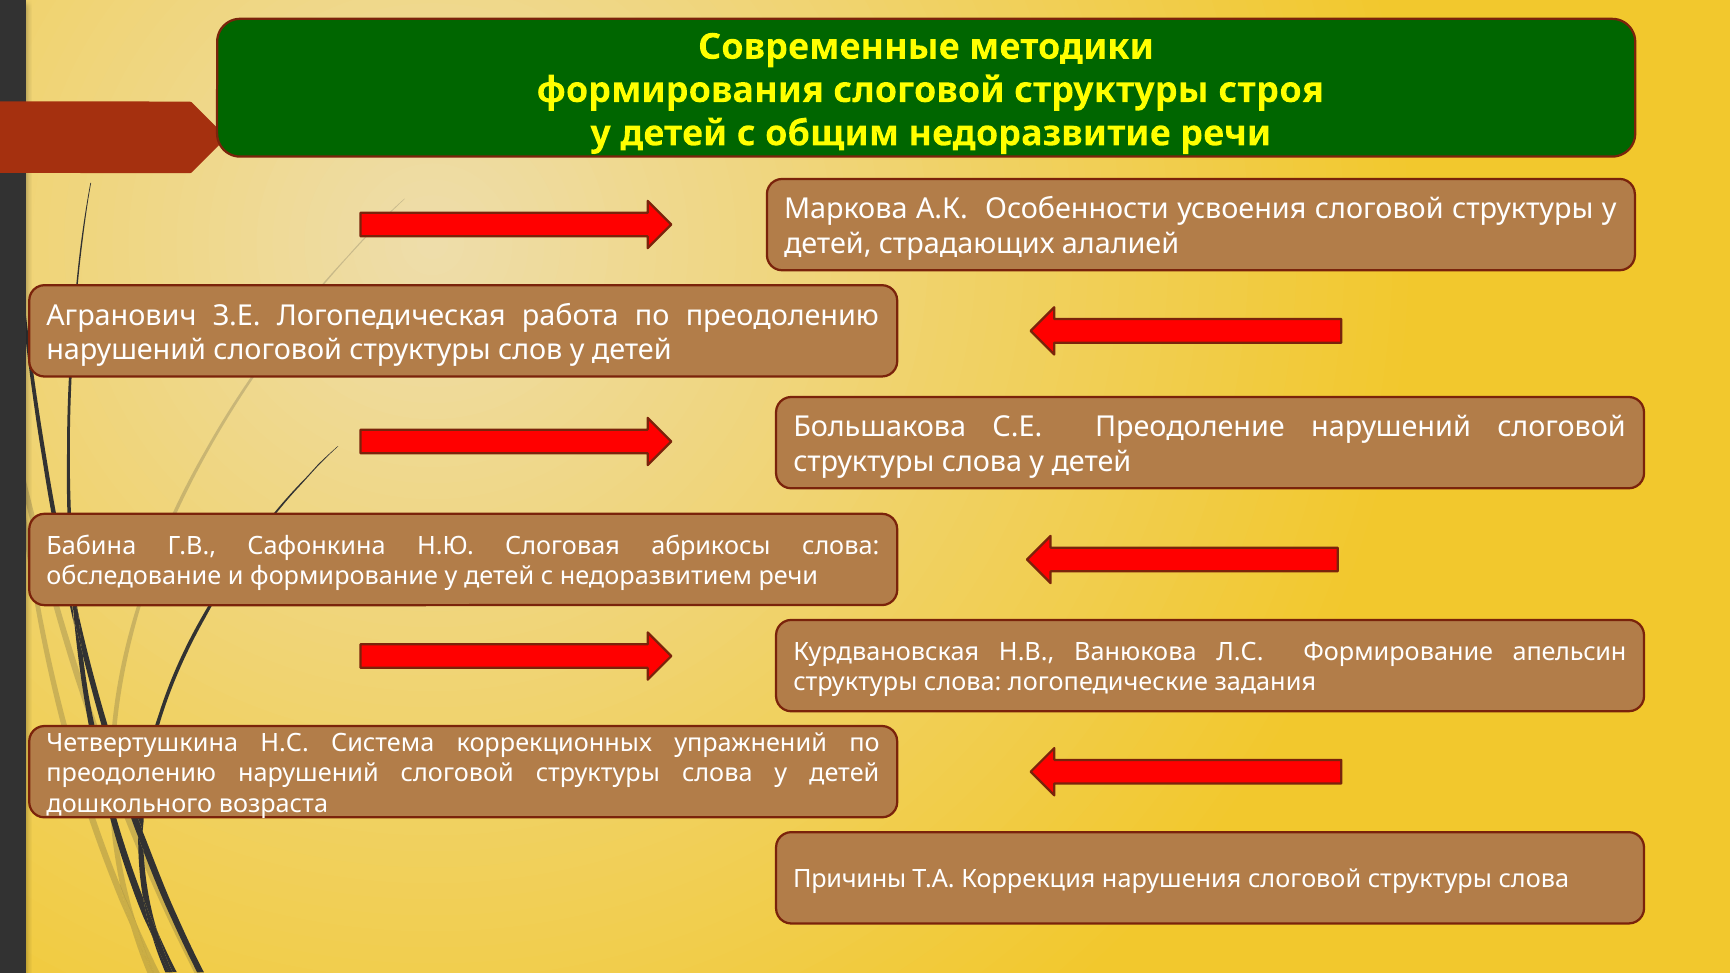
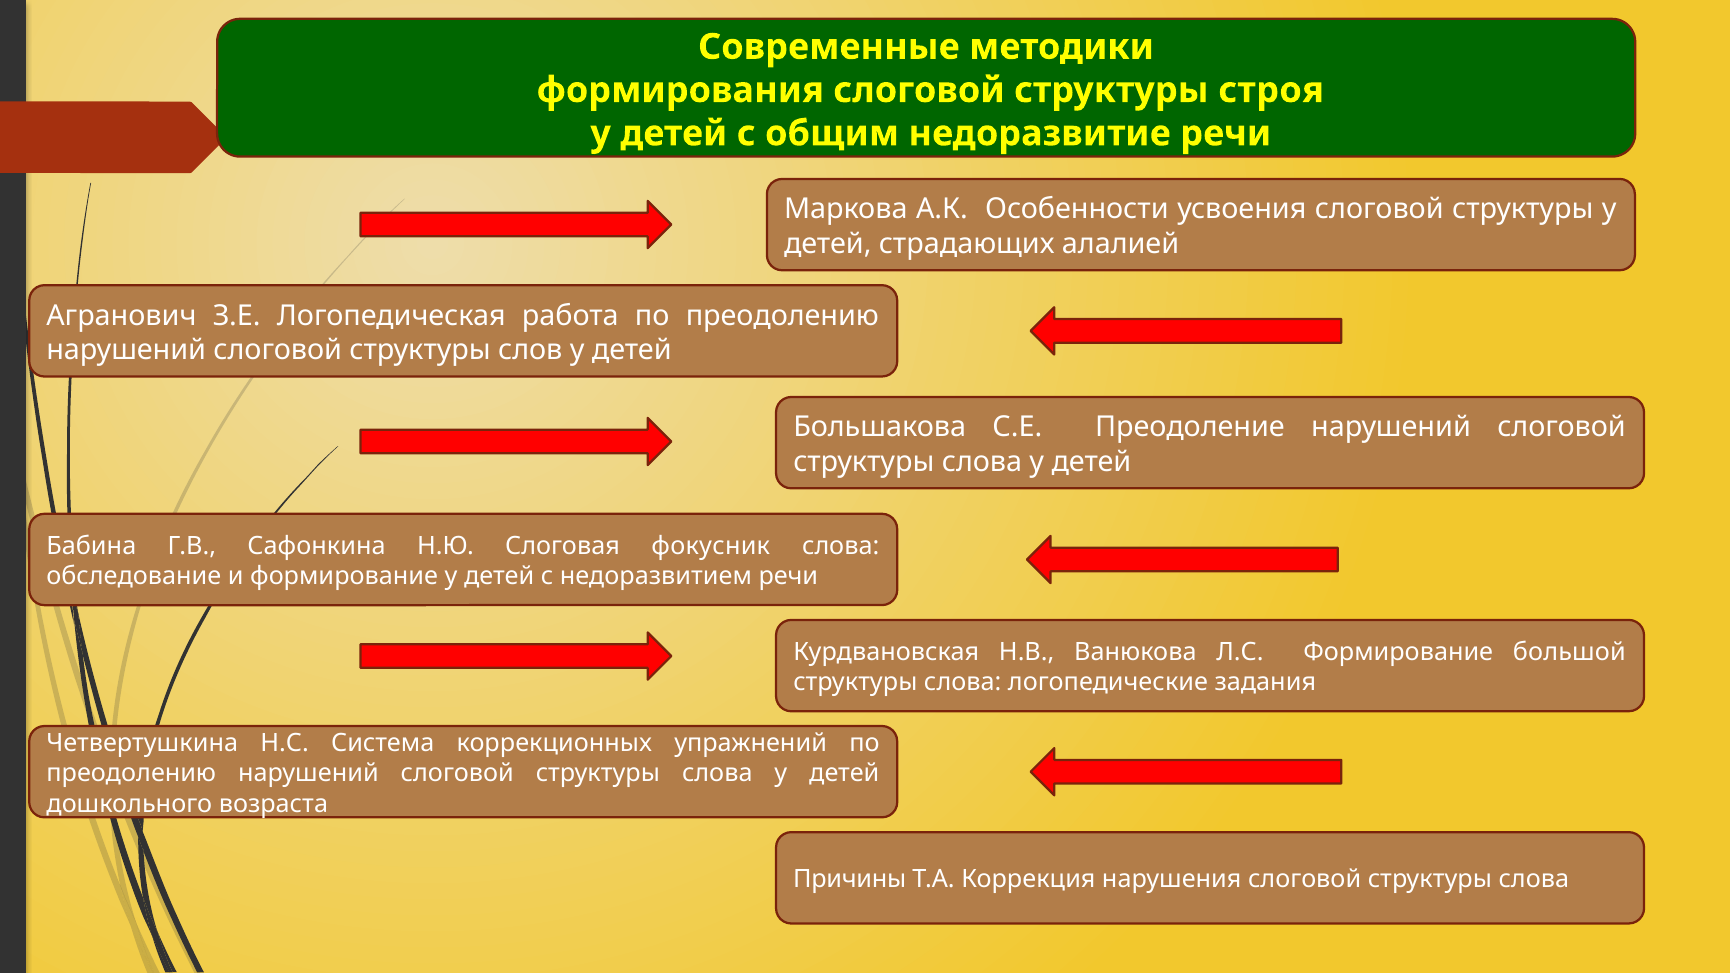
абрикосы: абрикосы -> фокусник
апельсин: апельсин -> большой
